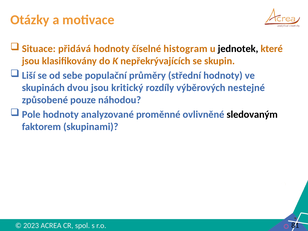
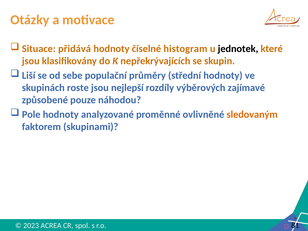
dvou: dvou -> roste
kritický: kritický -> nejlepší
nestejné: nestejné -> zajímavé
sledovaným colour: black -> orange
